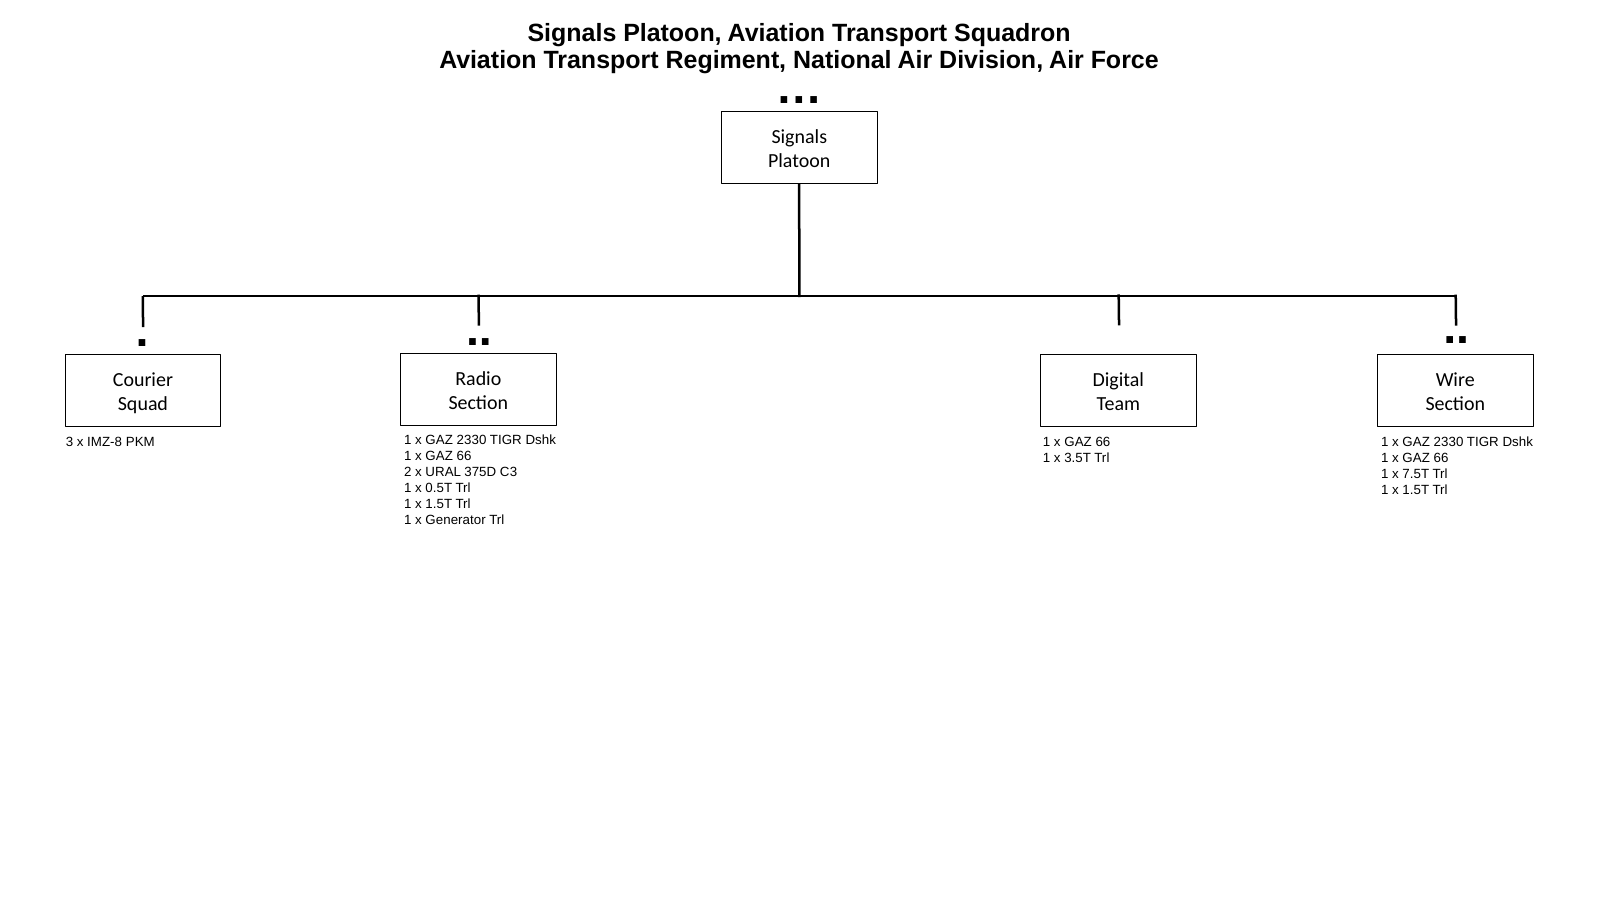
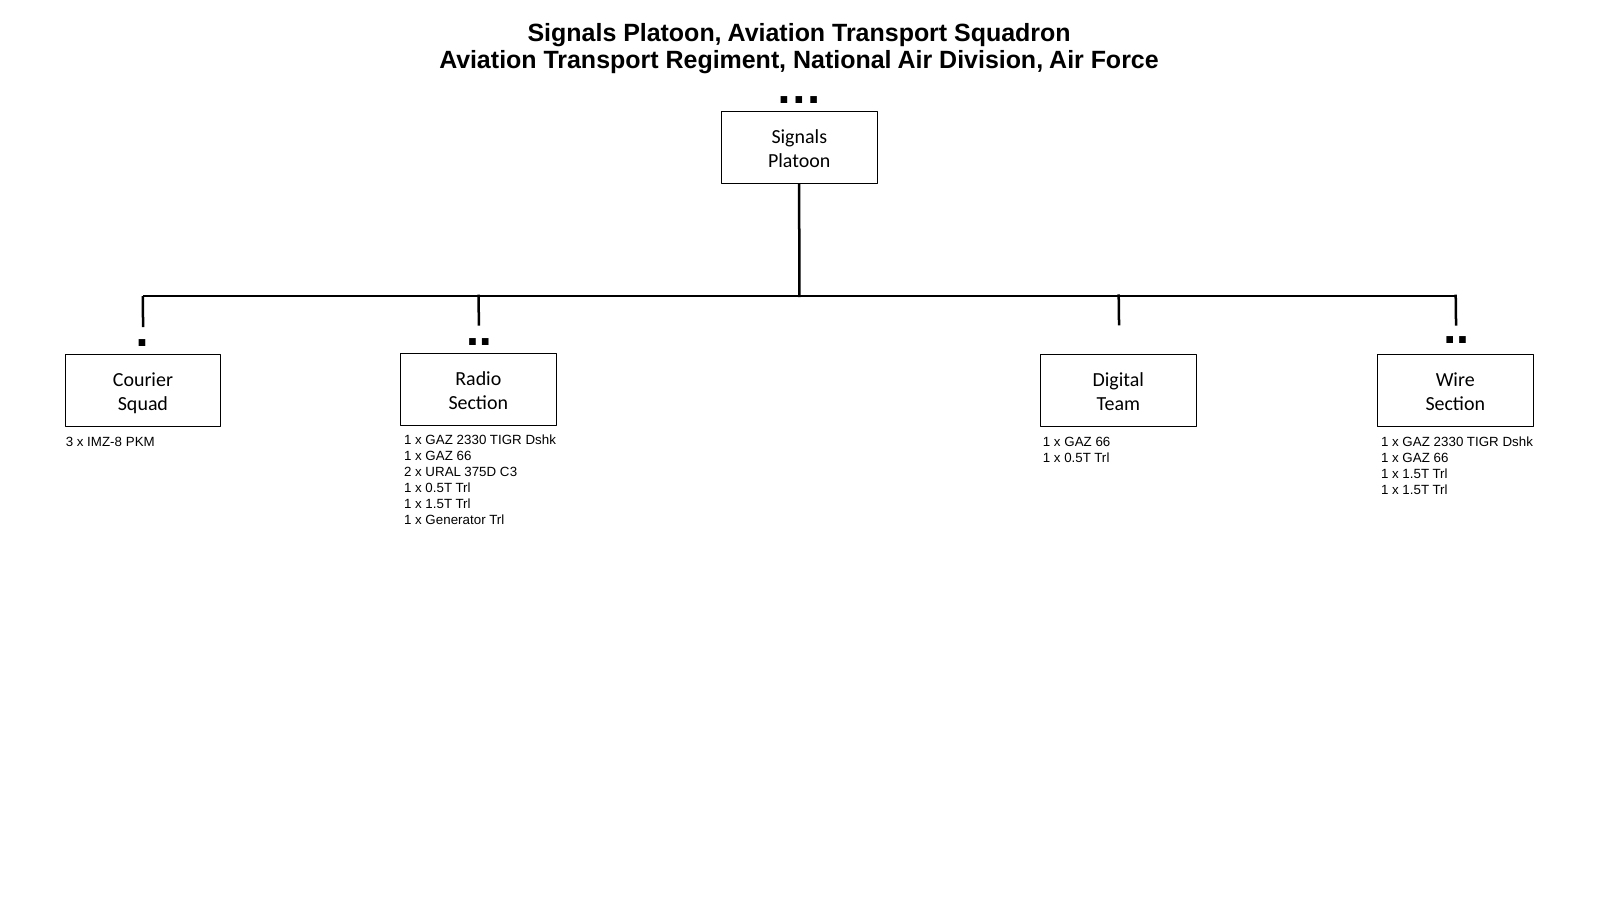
3.5T at (1078, 458): 3.5T -> 0.5T
7.5T at (1416, 474): 7.5T -> 1.5T
